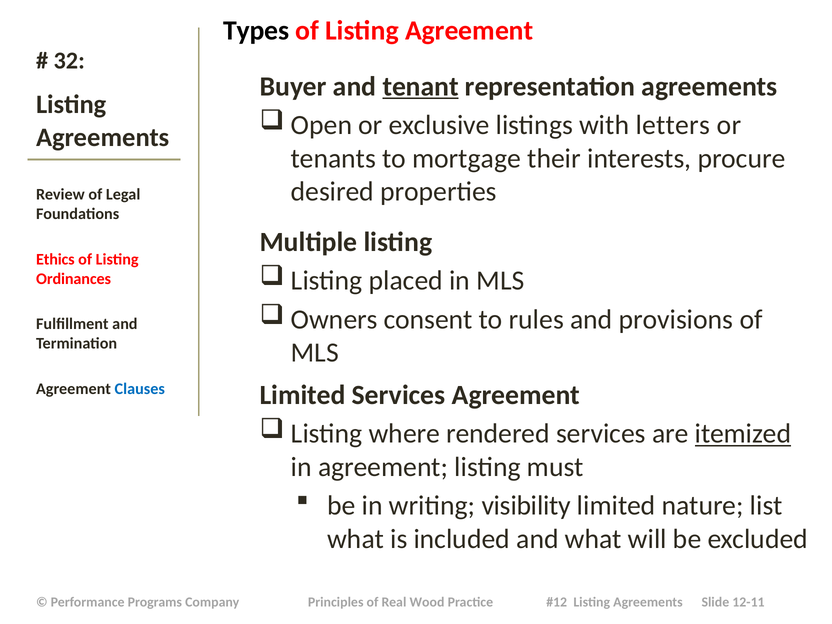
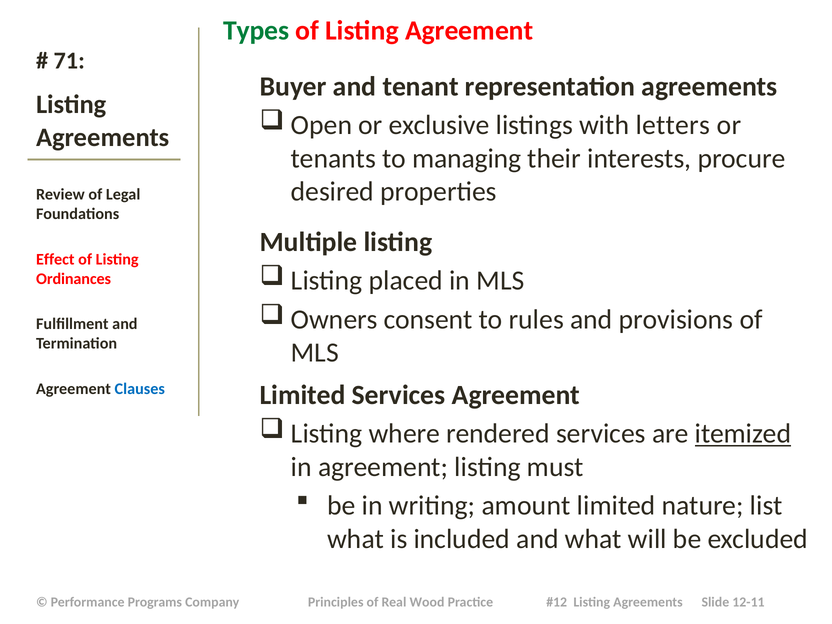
Types colour: black -> green
32: 32 -> 71
tenant underline: present -> none
mortgage: mortgage -> managing
Ethics: Ethics -> Effect
visibility: visibility -> amount
